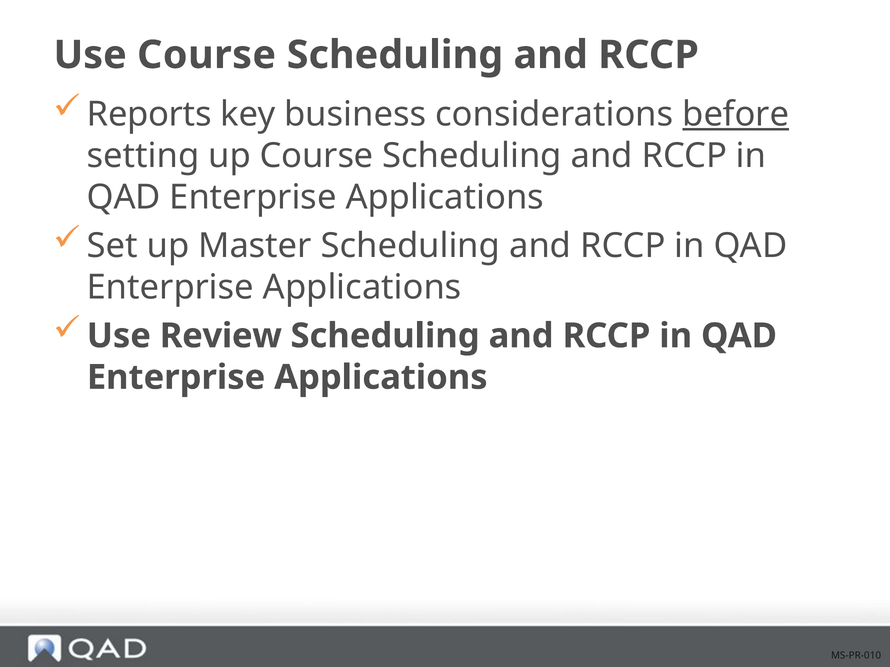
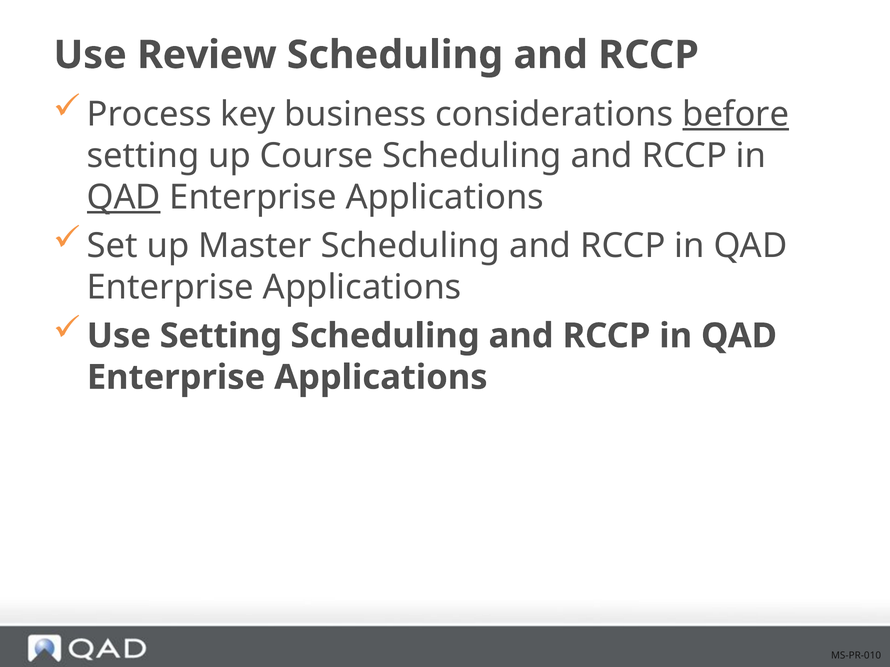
Use Course: Course -> Review
Reports: Reports -> Process
QAD at (124, 198) underline: none -> present
Use Review: Review -> Setting
